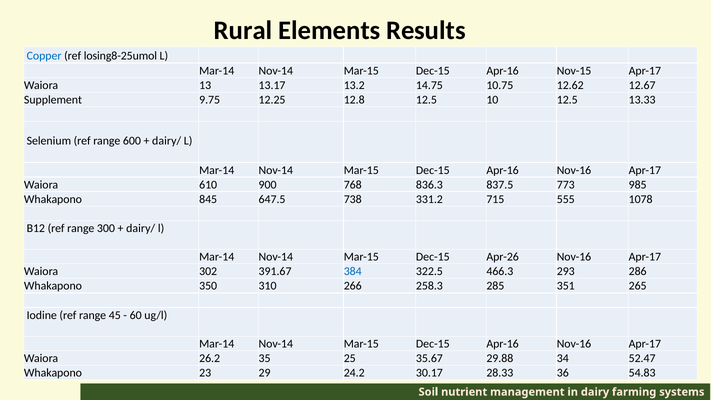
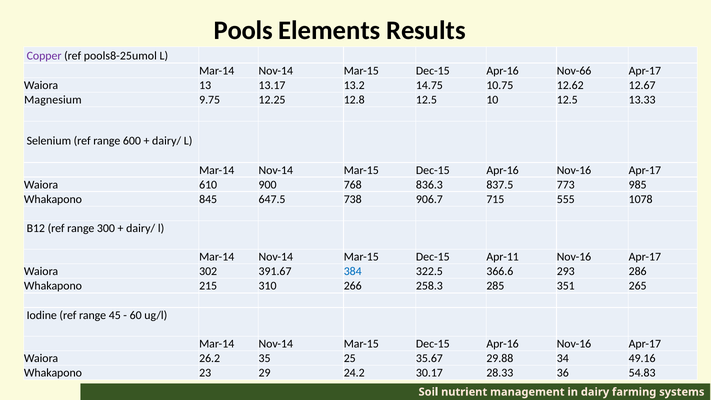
Rural: Rural -> Pools
Copper colour: blue -> purple
losing8-25umol: losing8-25umol -> pools8-25umol
Nov-15: Nov-15 -> Nov-66
Supplement: Supplement -> Magnesium
331.2: 331.2 -> 906.7
Apr-26: Apr-26 -> Apr-11
466.3: 466.3 -> 366.6
350: 350 -> 215
52.47: 52.47 -> 49.16
